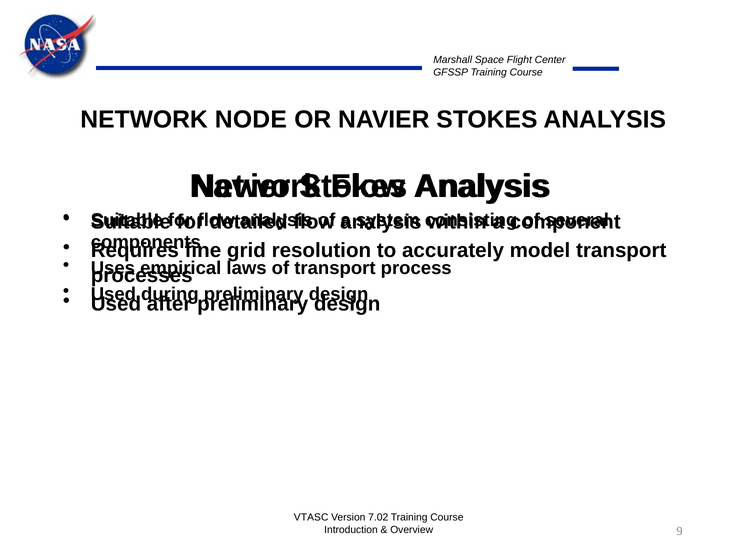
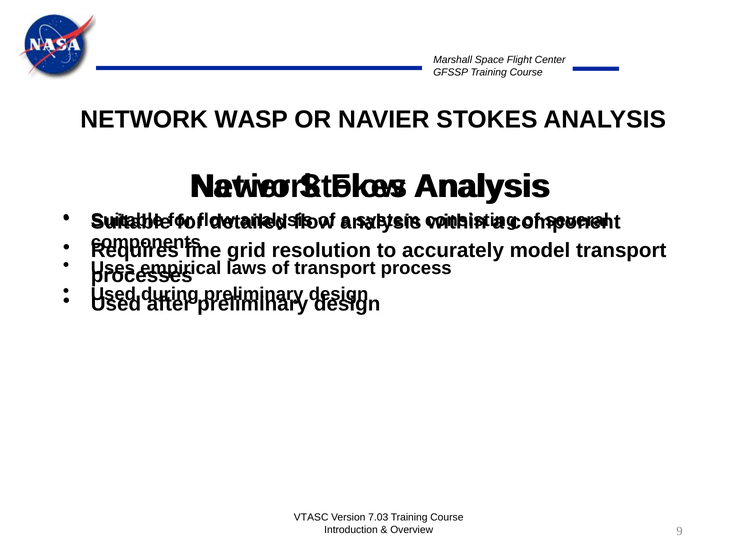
NODE: NODE -> WASP
7.02: 7.02 -> 7.03
